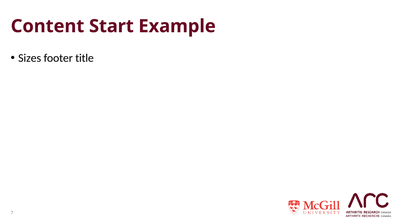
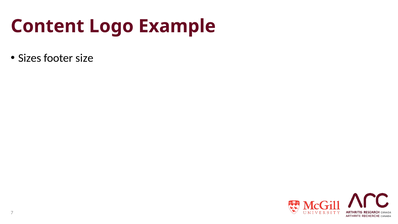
Start: Start -> Logo
title: title -> size
